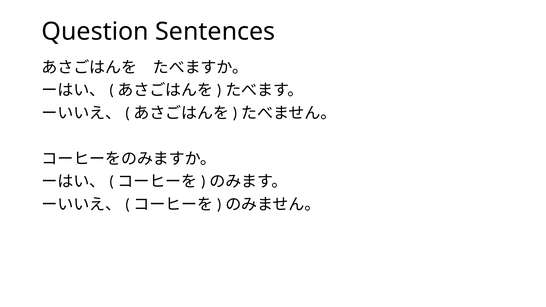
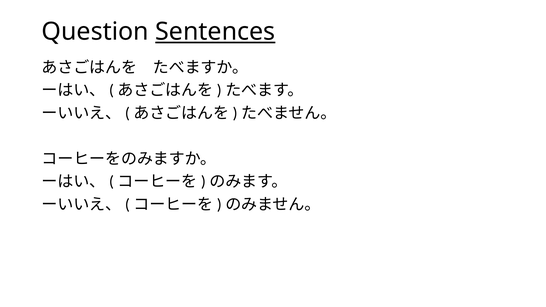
Sentences underline: none -> present
